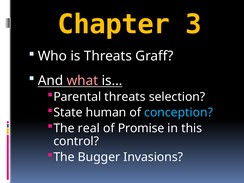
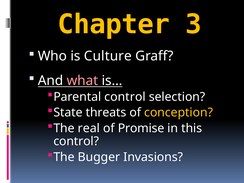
is Threats: Threats -> Culture
Parental threats: threats -> control
human: human -> threats
conception colour: light blue -> yellow
